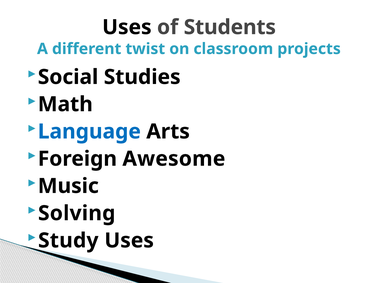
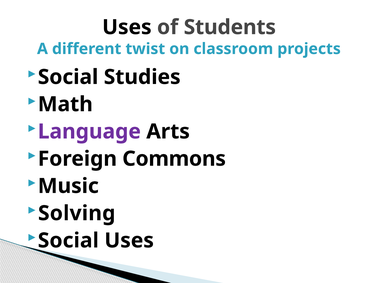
Language colour: blue -> purple
Awesome: Awesome -> Commons
Study at (68, 241): Study -> Social
